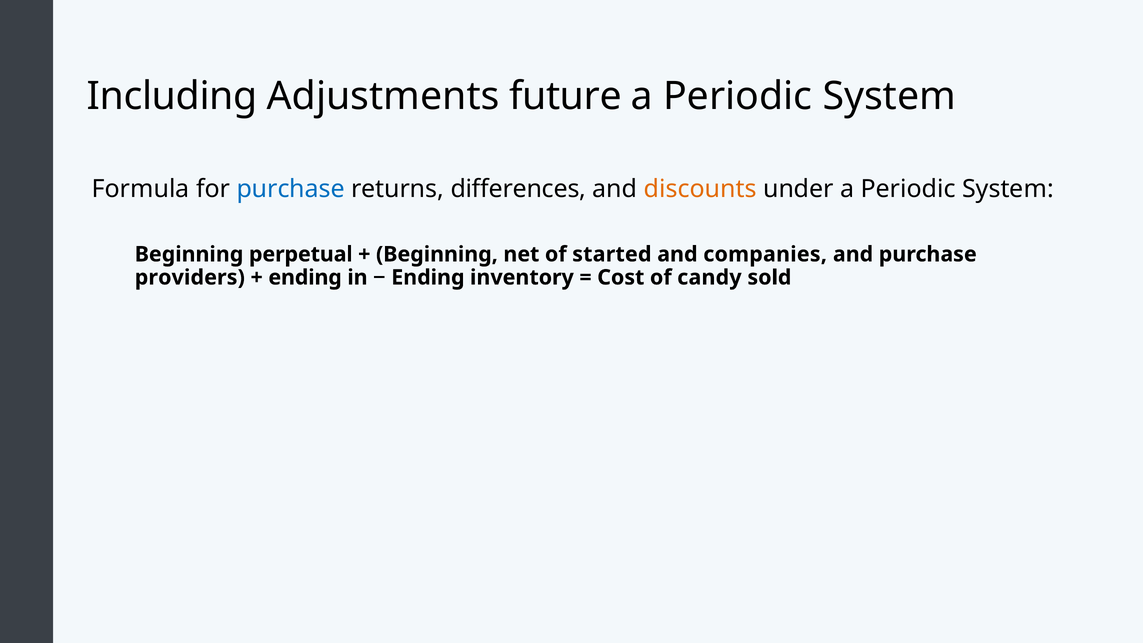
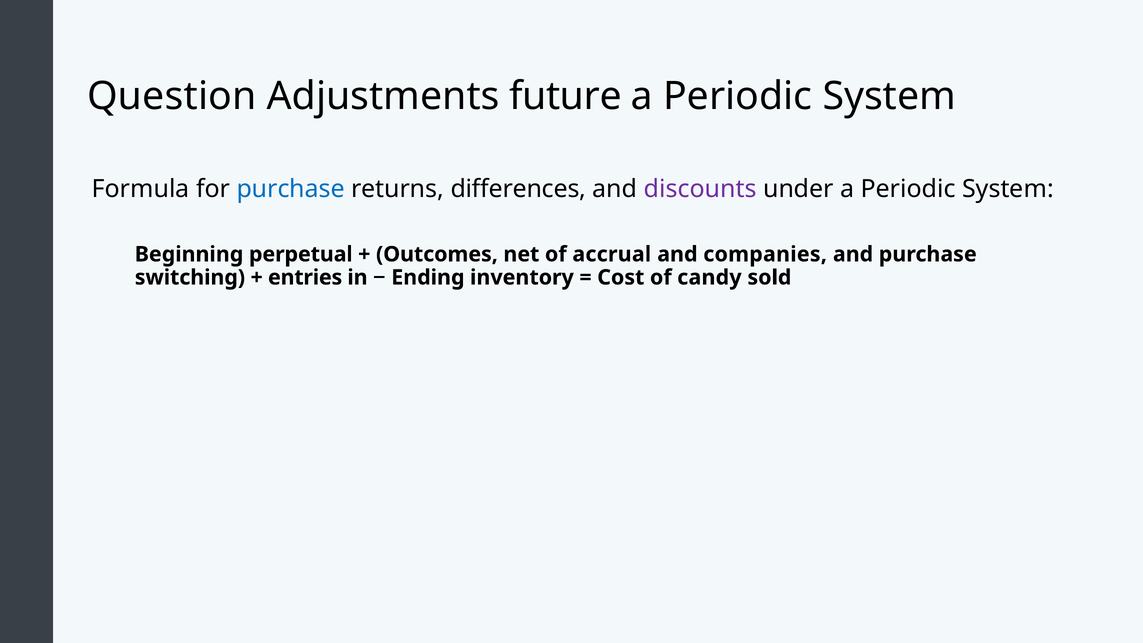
Including: Including -> Question
discounts colour: orange -> purple
Beginning at (437, 254): Beginning -> Outcomes
started: started -> accrual
providers: providers -> switching
ending at (305, 277): ending -> entries
